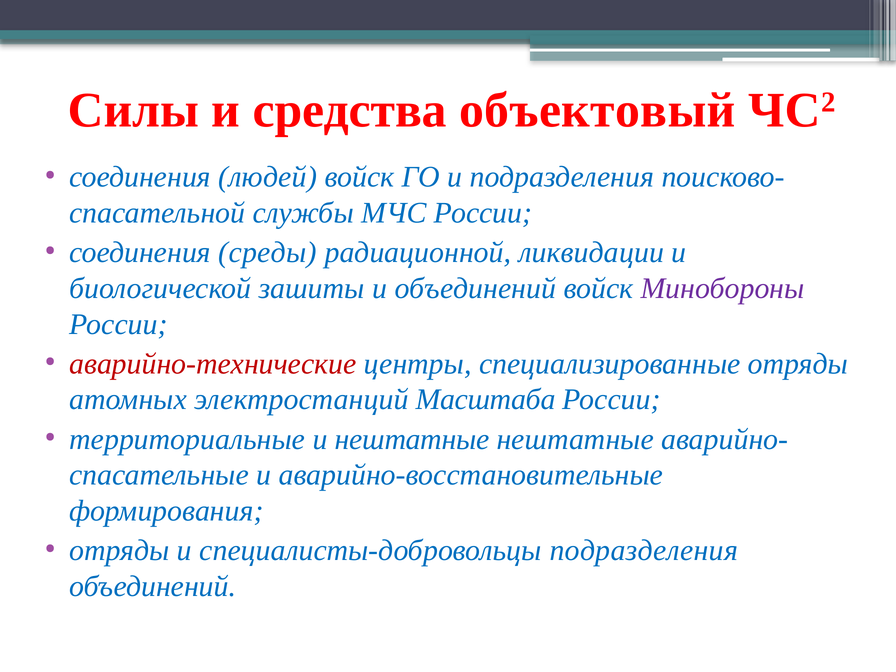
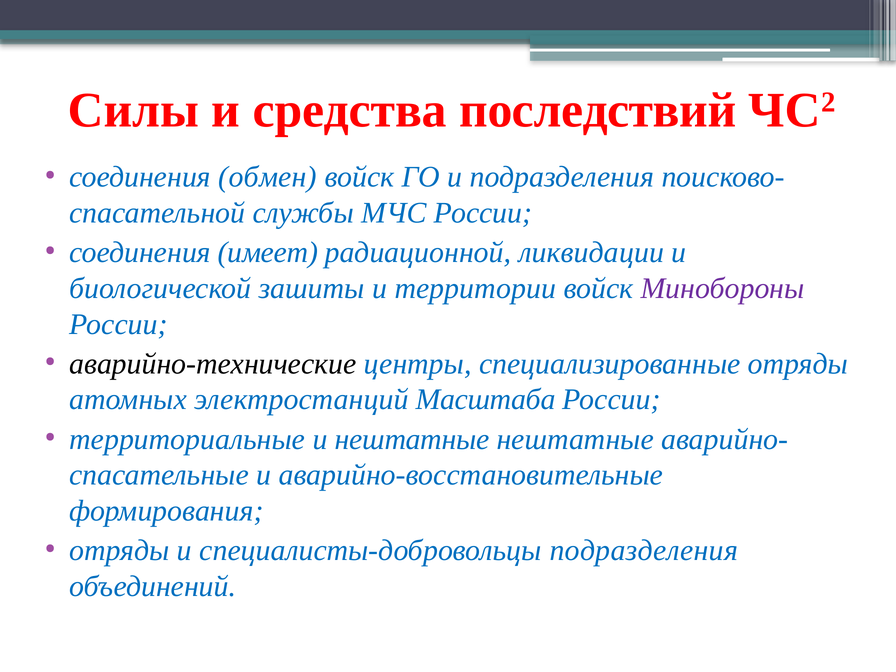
объектовый: объектовый -> последствий
людей: людей -> обмен
среды: среды -> имеет
и объединений: объединений -> территории
аварийно-технические colour: red -> black
